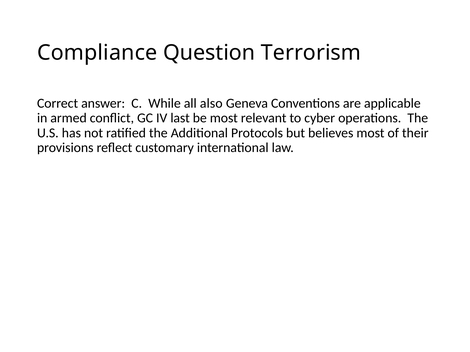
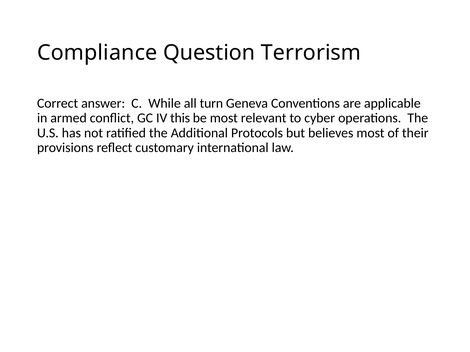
also: also -> turn
last: last -> this
